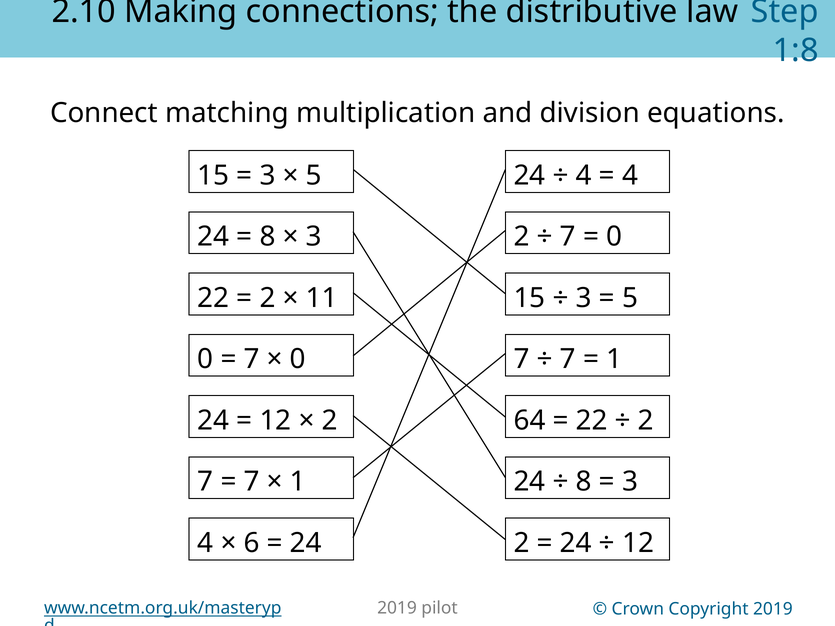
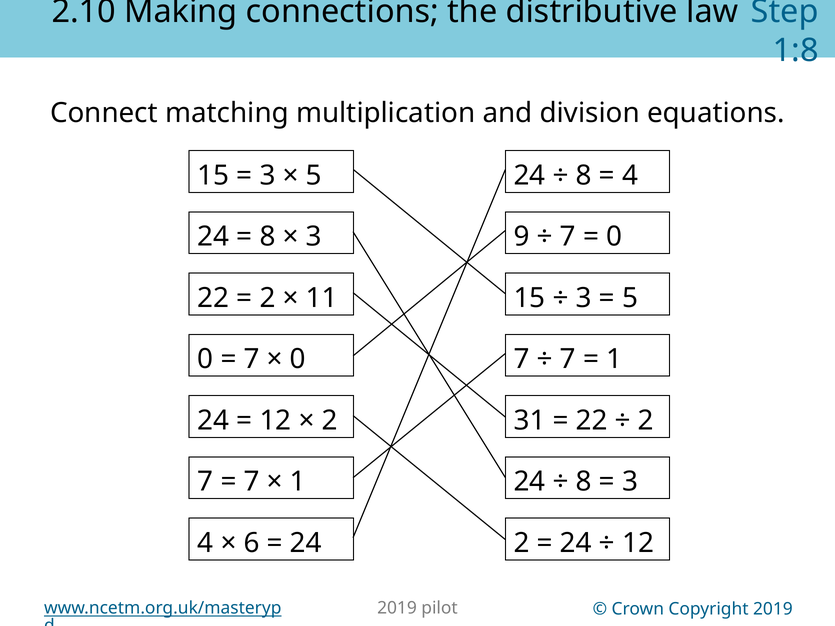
4 at (584, 175): 4 -> 8
3 2: 2 -> 9
64: 64 -> 31
